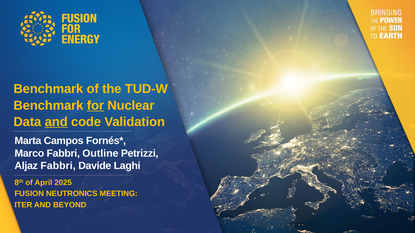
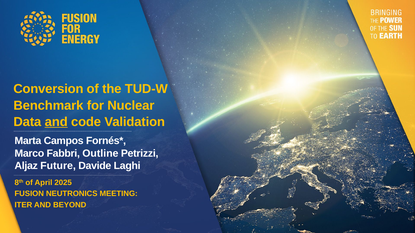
Benchmark at (48, 89): Benchmark -> Conversion
for underline: present -> none
Aljaz Fabbri: Fabbri -> Future
